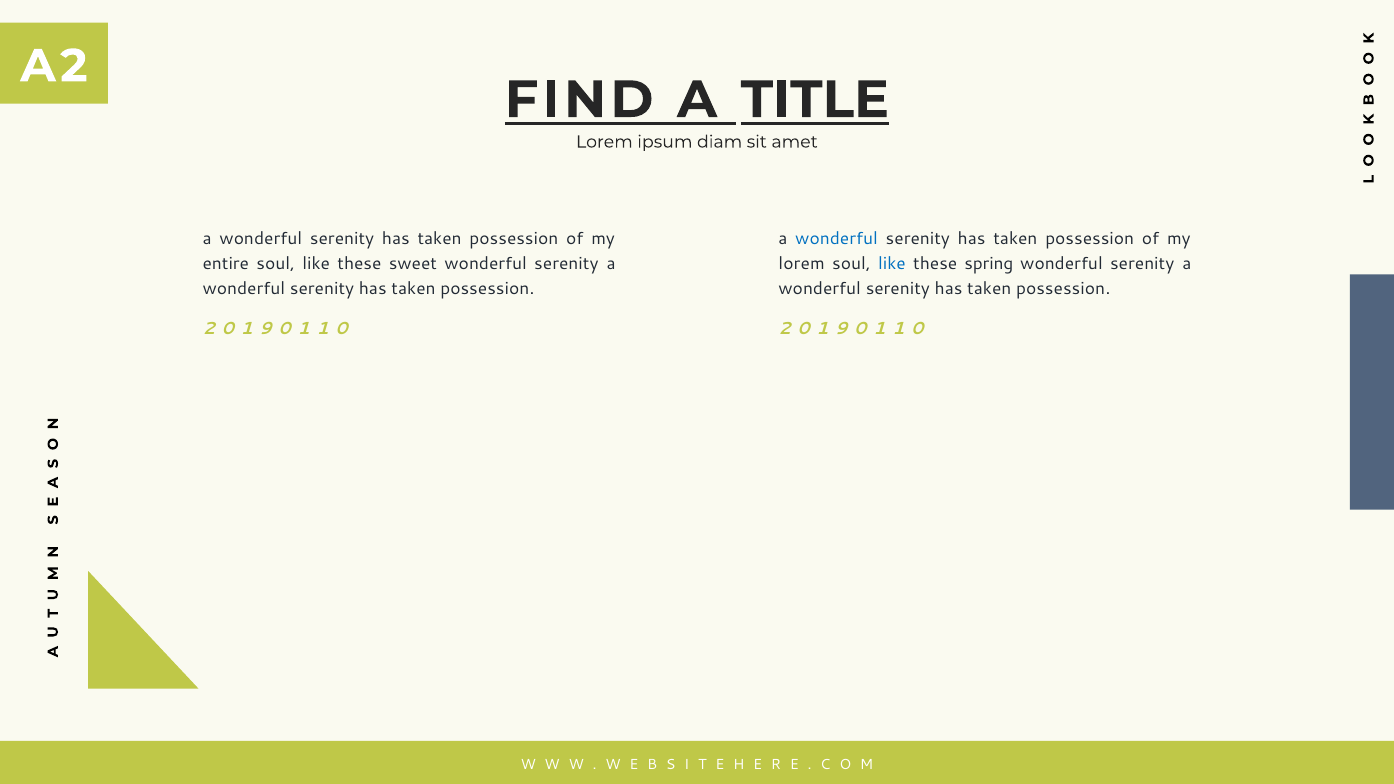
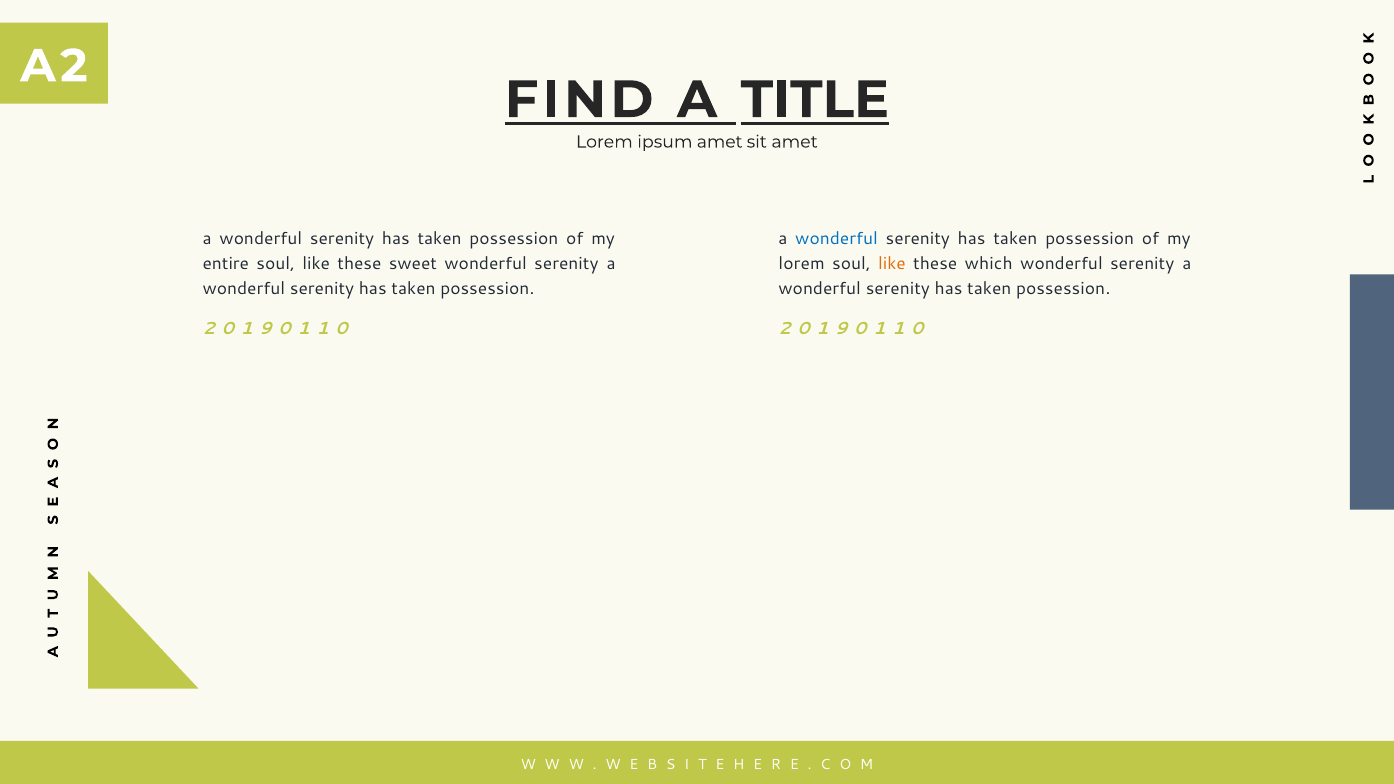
ipsum diam: diam -> amet
like at (892, 264) colour: blue -> orange
spring: spring -> which
